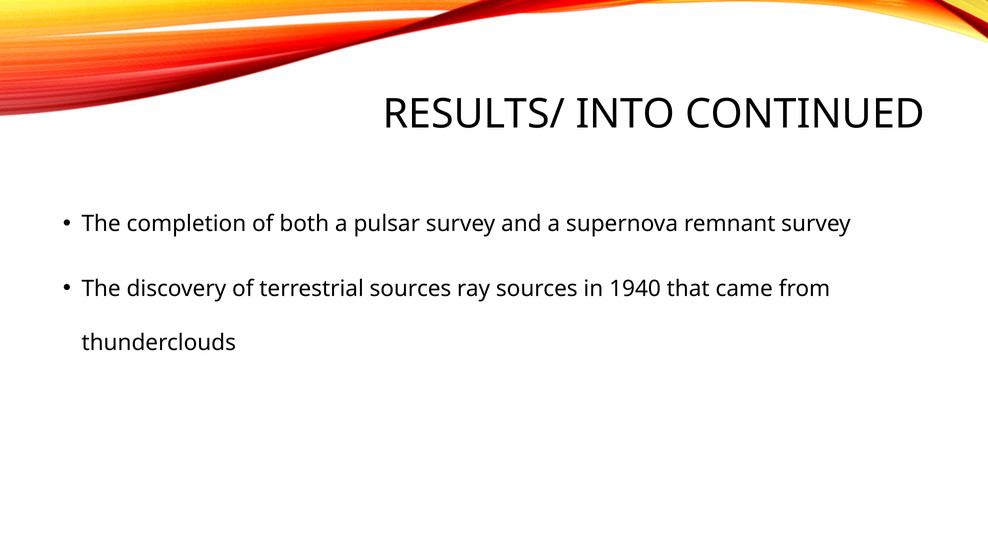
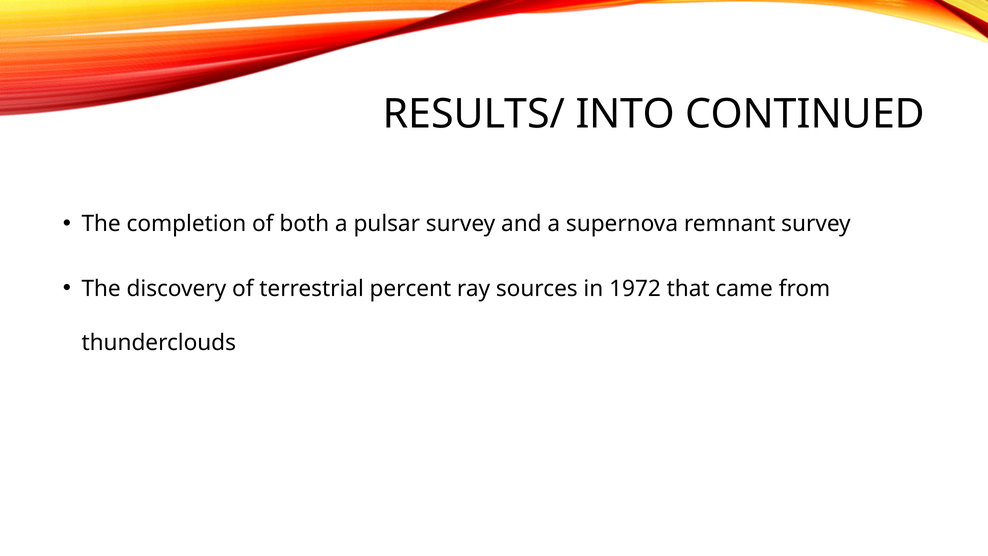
terrestrial sources: sources -> percent
1940: 1940 -> 1972
